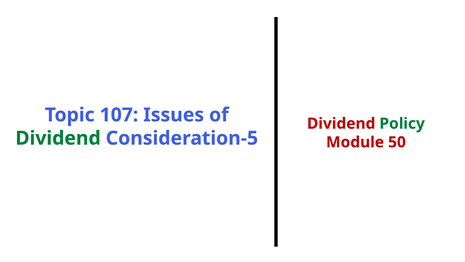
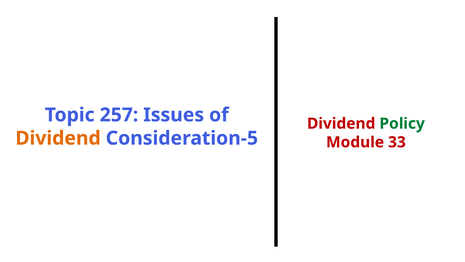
107: 107 -> 257
Dividend at (58, 138) colour: green -> orange
50: 50 -> 33
